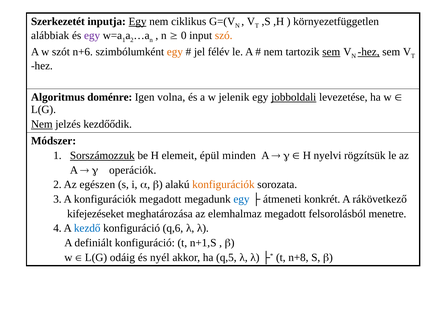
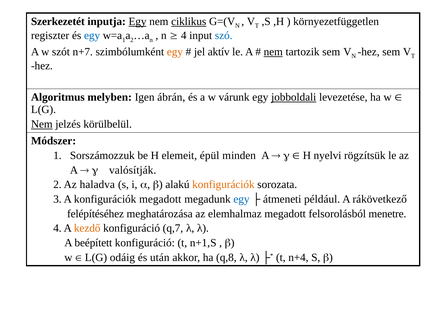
ciklikus underline: none -> present
alábbiak: alábbiak -> regiszter
egy at (92, 36) colour: purple -> blue
0 at (184, 36): 0 -> 4
szó colour: orange -> blue
n+6: n+6 -> n+7
félév: félév -> aktív
nem at (273, 52) underline: none -> present
sem at (331, 52) underline: present -> none
hez at (369, 52) underline: present -> none
doménre: doménre -> melyben
volna: volna -> ábrán
jelenik: jelenik -> várunk
kezdőődik: kezdőődik -> körülbelül
Sorszámozzuk underline: present -> none
operációk: operációk -> valósítják
egészen: egészen -> haladva
konkrét: konkrét -> például
kifejezéseket: kifejezéseket -> felépítéséhez
kezdő colour: blue -> orange
q,6: q,6 -> q,7
definiált: definiált -> beépített
nyél: nyél -> után
q,5: q,5 -> q,8
n+8: n+8 -> n+4
